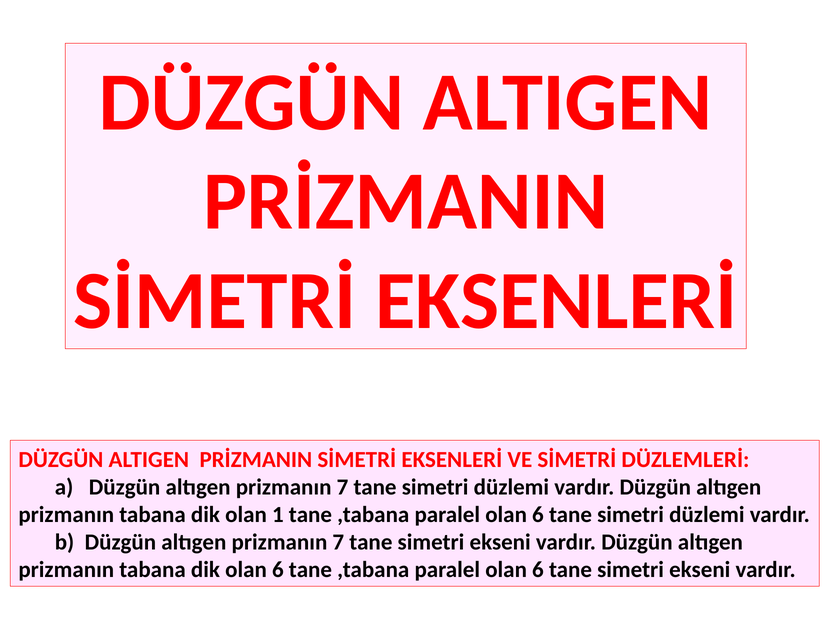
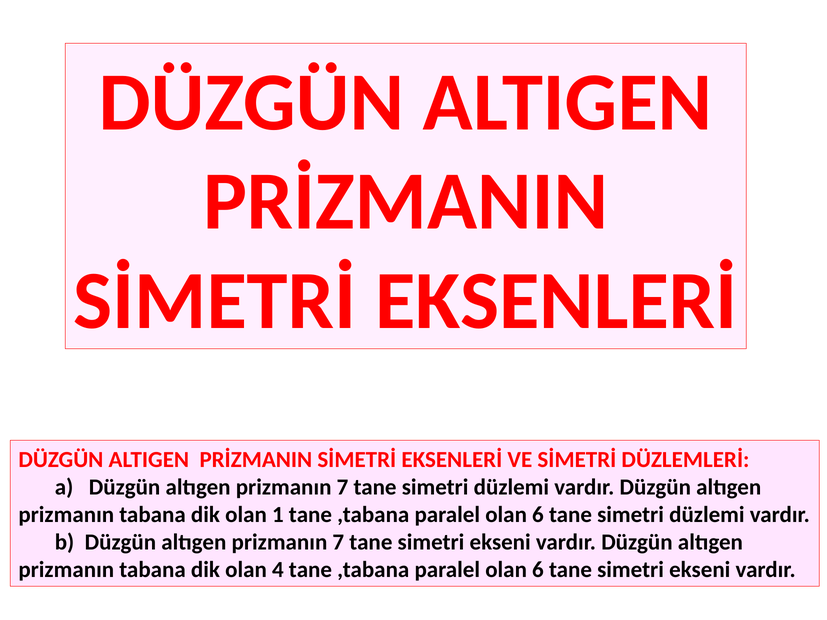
dik olan 6: 6 -> 4
